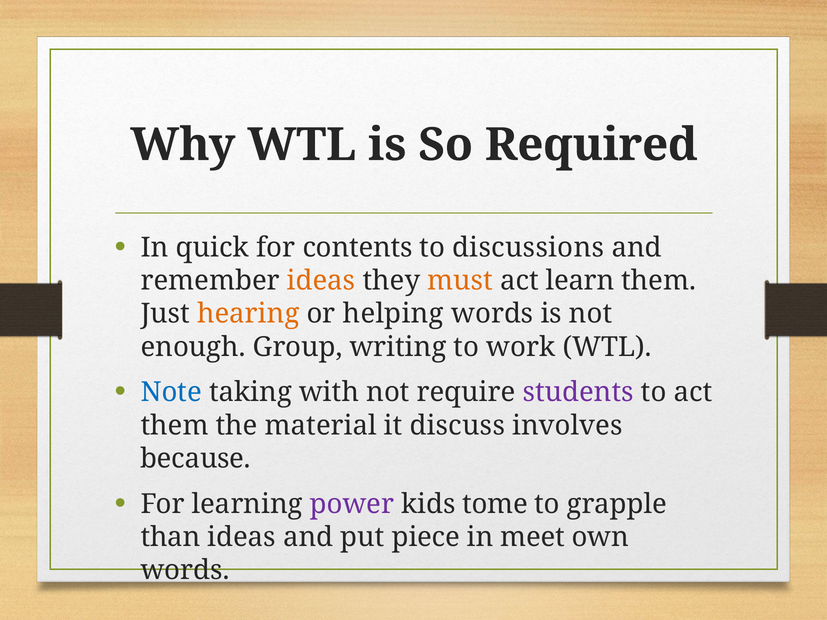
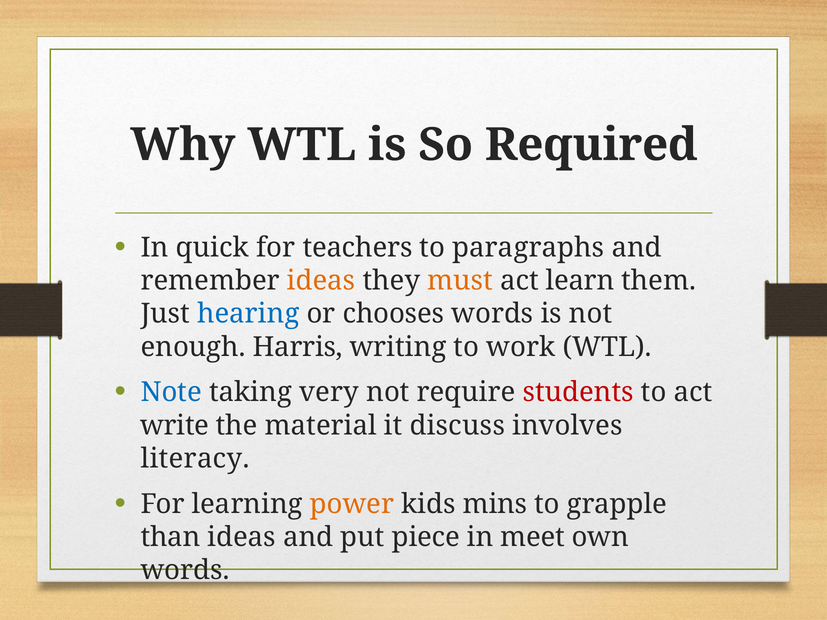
contents: contents -> teachers
discussions: discussions -> paragraphs
hearing colour: orange -> blue
helping: helping -> chooses
Group: Group -> Harris
with: with -> very
students colour: purple -> red
them at (175, 426): them -> write
because: because -> literacy
power colour: purple -> orange
tome: tome -> mins
